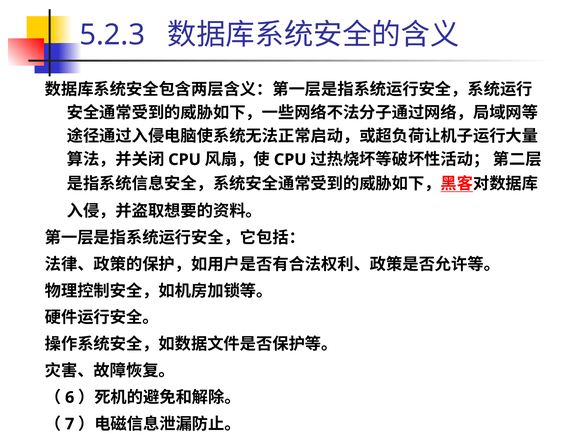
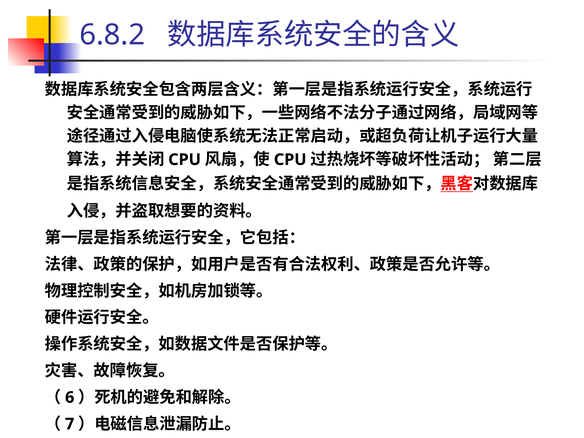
5.2.3: 5.2.3 -> 6.8.2
